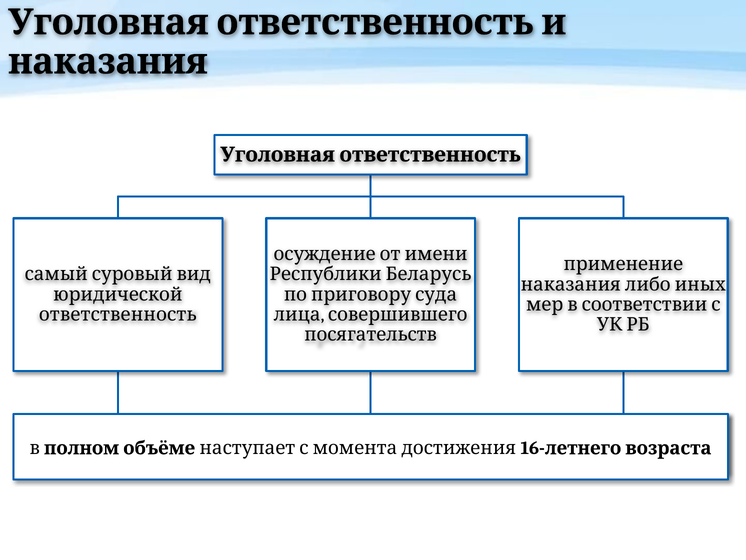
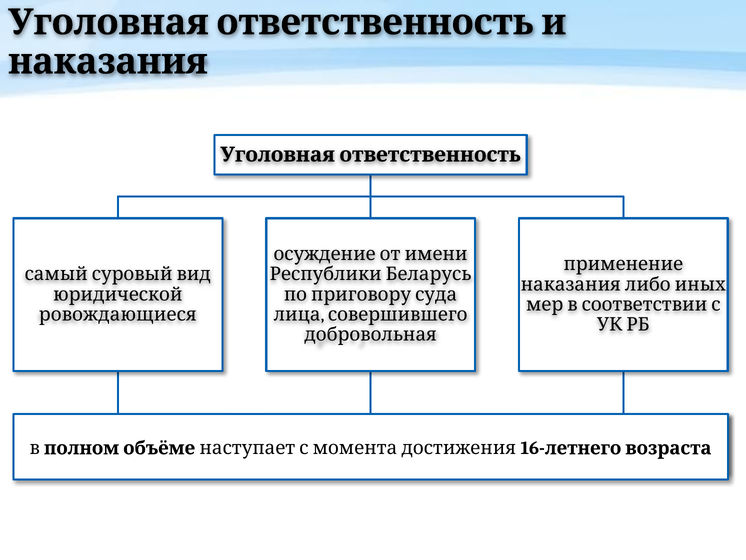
ответственность: ответственность -> ровождающиеся
посягательств: посягательств -> добровольная
